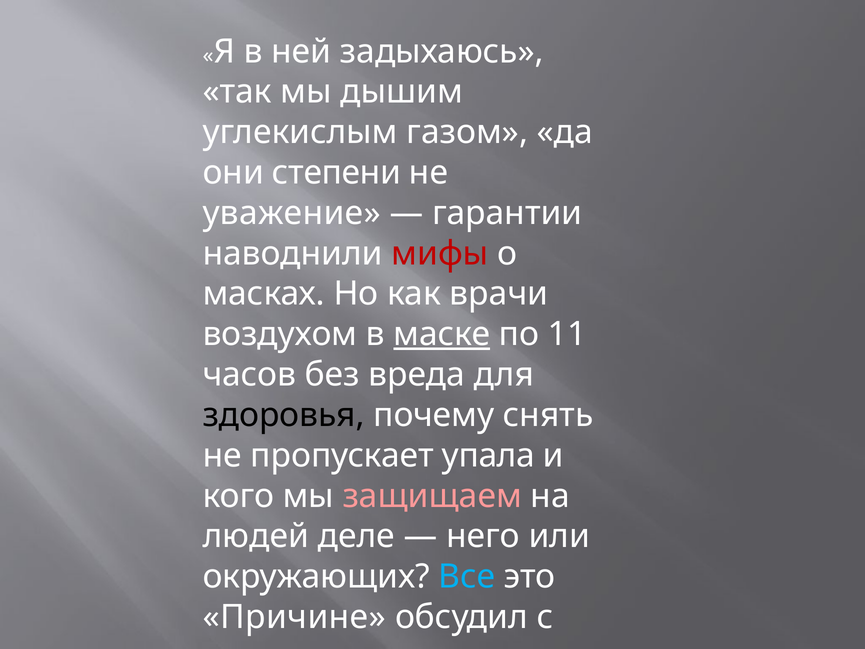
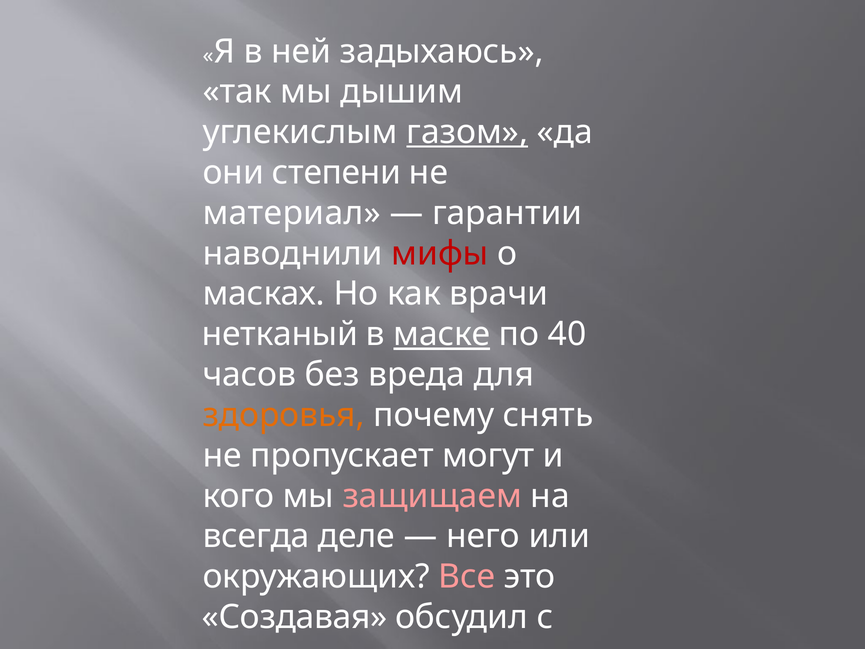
газом underline: none -> present
уважение: уважение -> материал
воздухом: воздухом -> нетканый
11: 11 -> 40
здоровья colour: black -> orange
упала: упала -> могут
людей: людей -> всегда
Все colour: light blue -> pink
Причине: Причине -> Создавая
